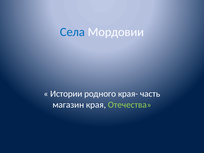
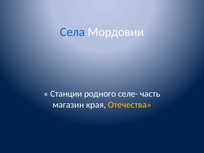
Истории: Истории -> Станции
края-: края- -> селе-
Отечества colour: light green -> yellow
